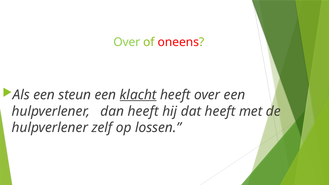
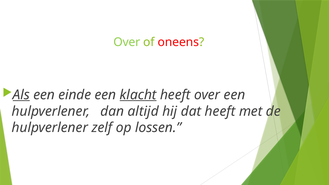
Als underline: none -> present
steun: steun -> einde
dan heeft: heeft -> altijd
